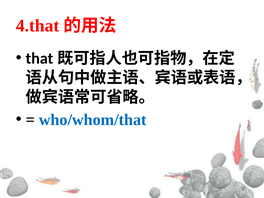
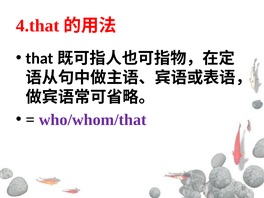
who/whom/that colour: blue -> purple
